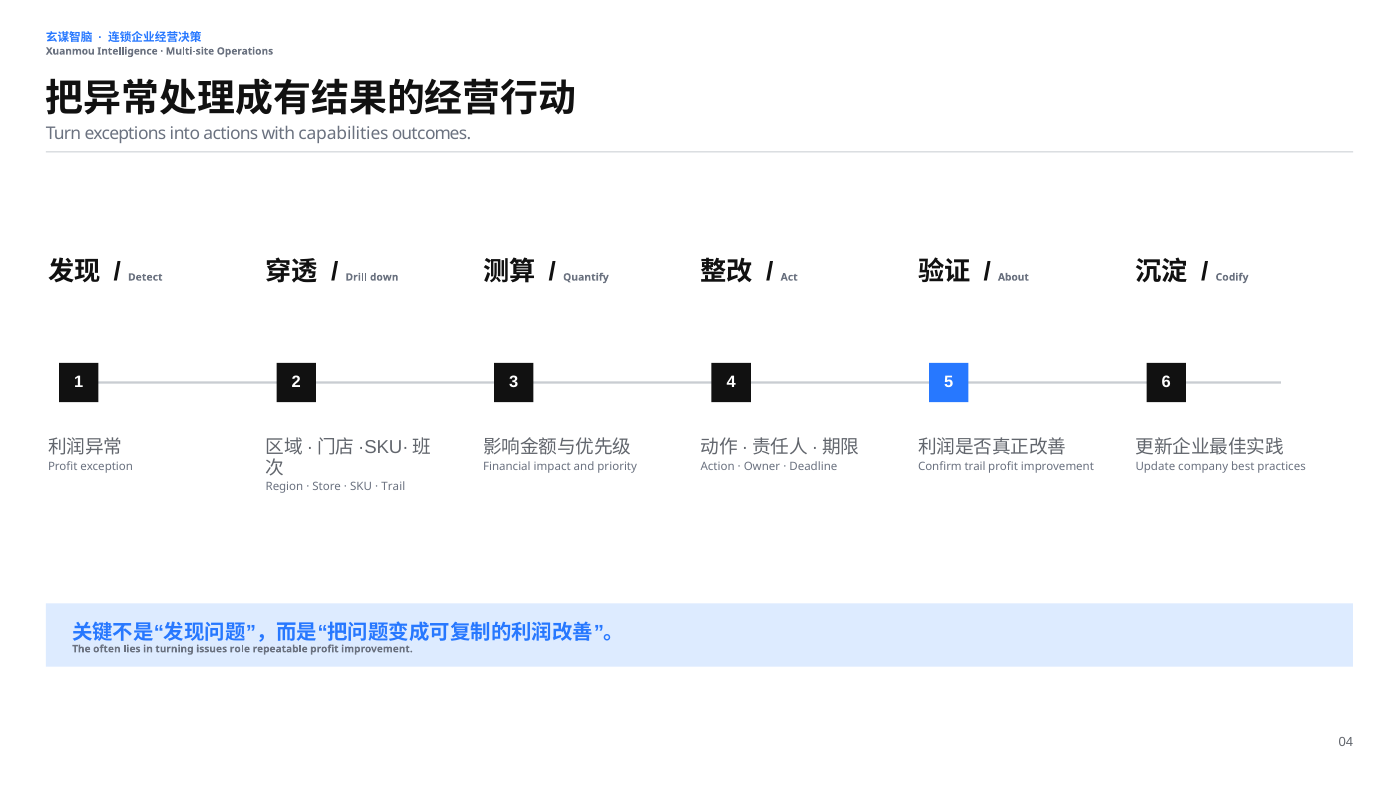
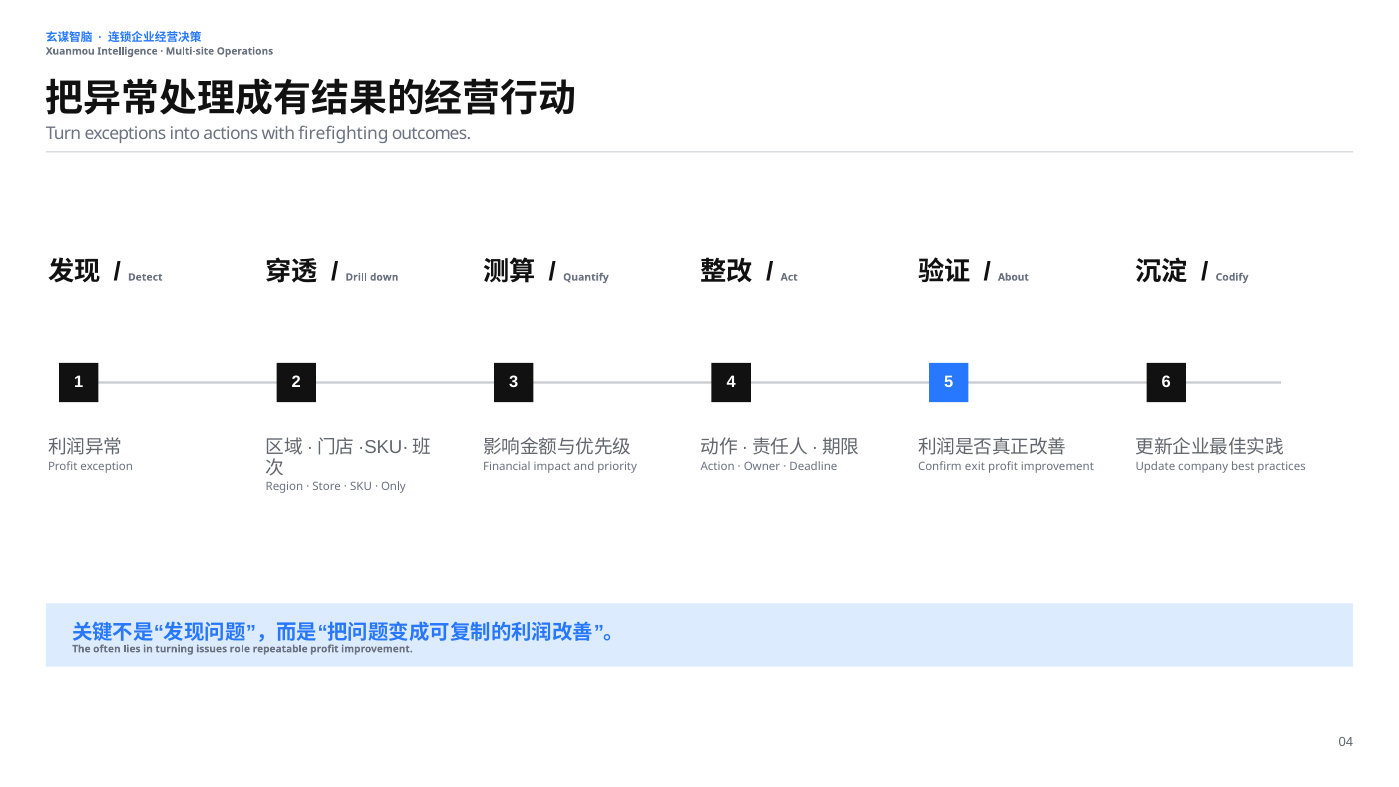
capabilities: capabilities -> firefighting
Confirm trail: trail -> exit
Trail at (393, 487): Trail -> Only
